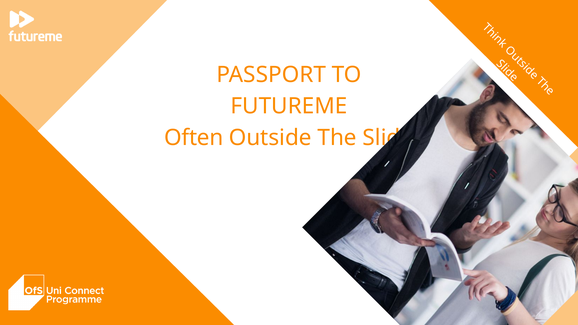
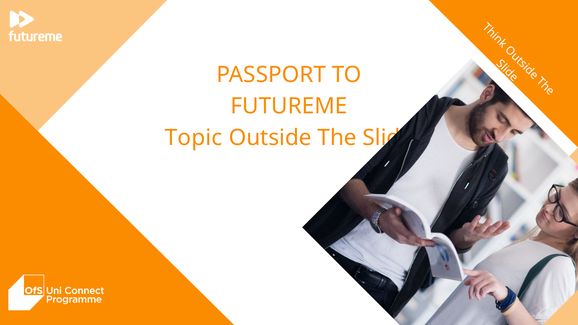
Often: Often -> Topic
